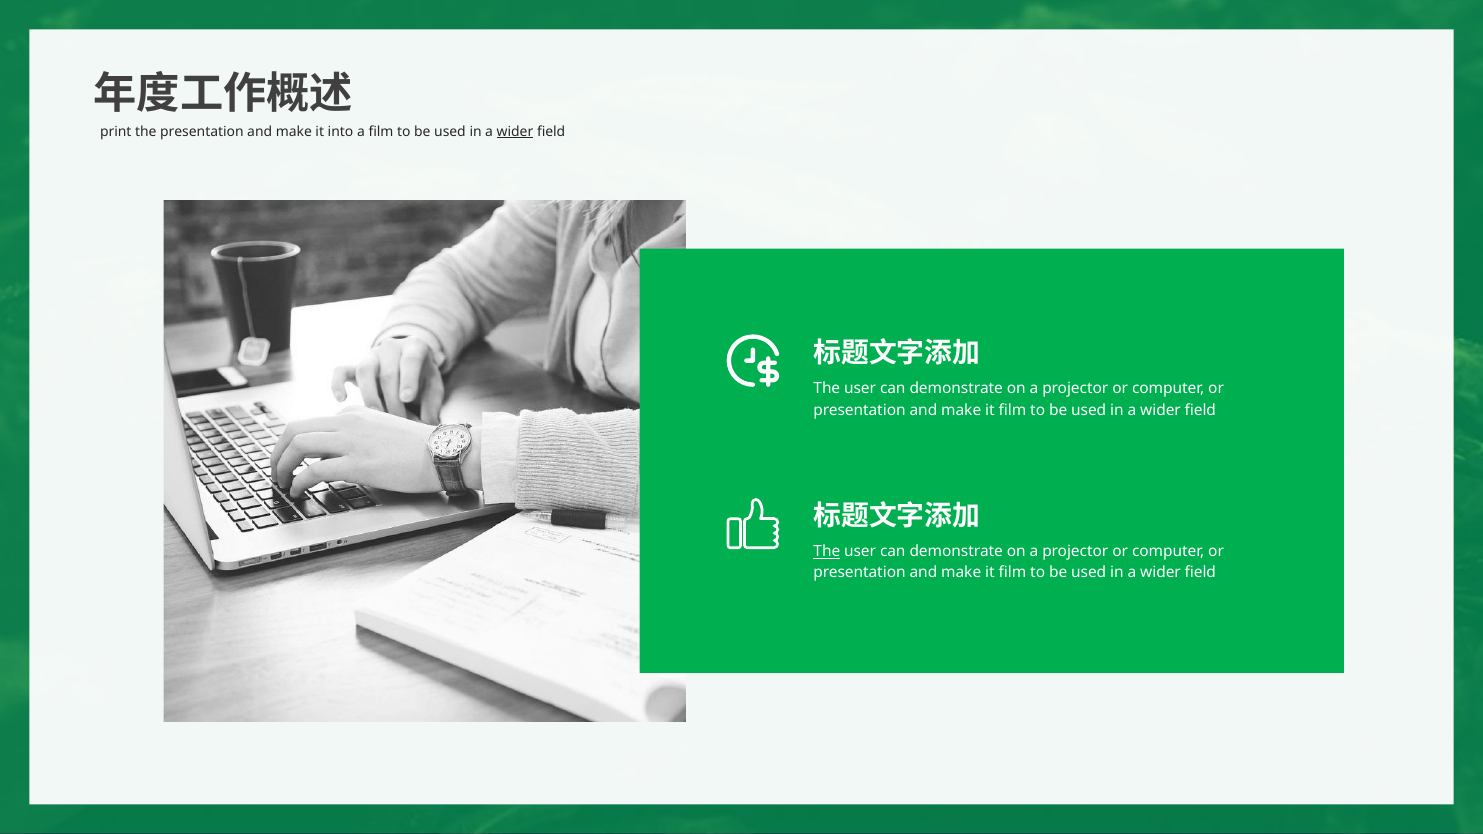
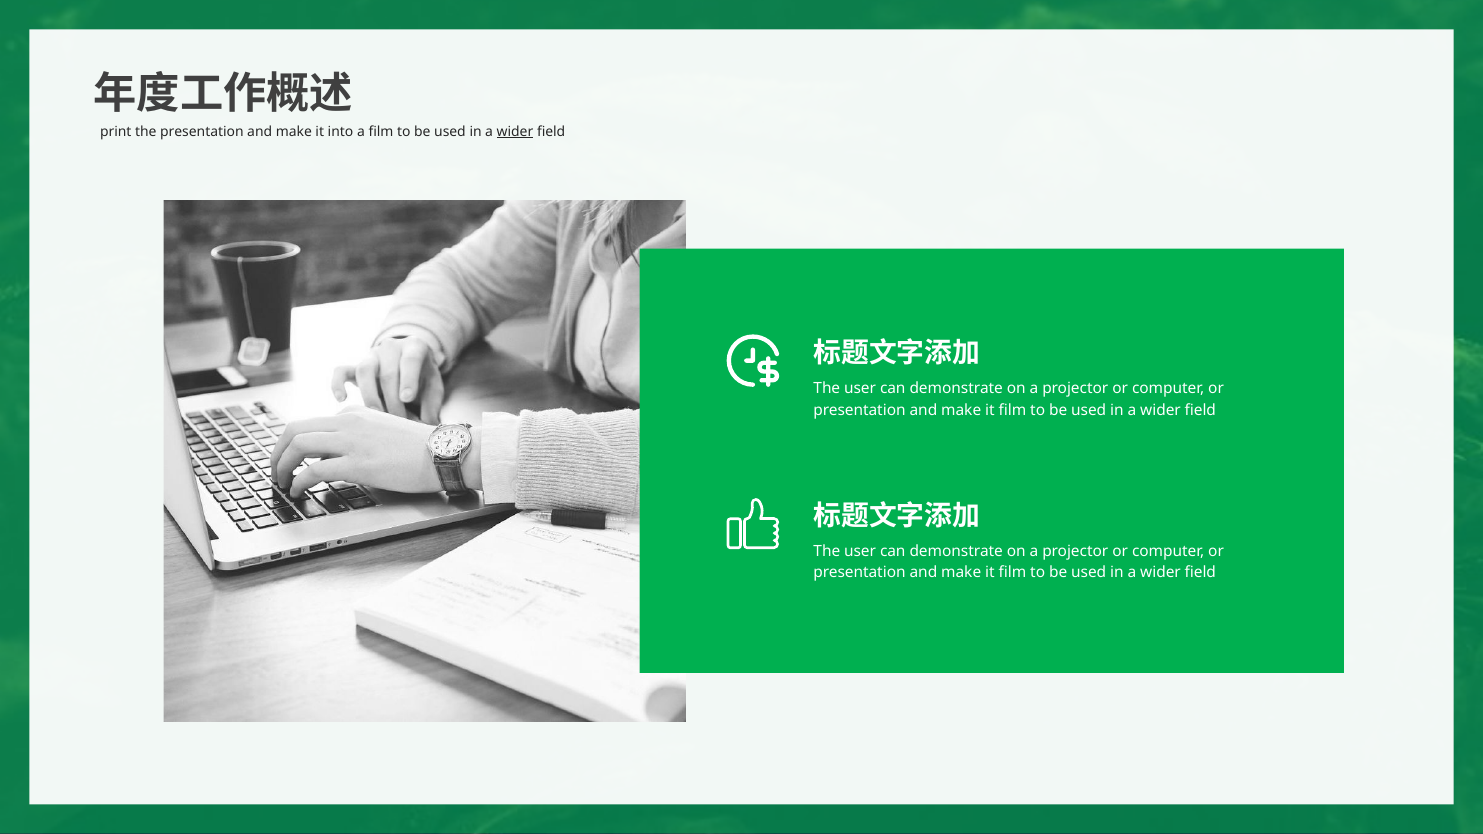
The at (827, 552) underline: present -> none
